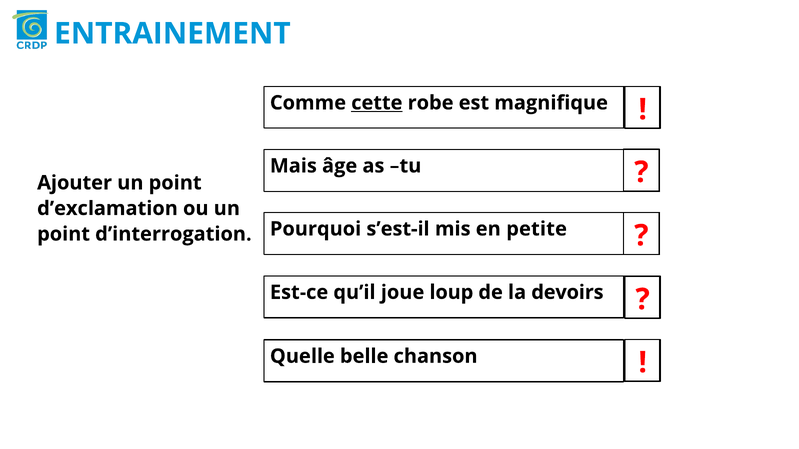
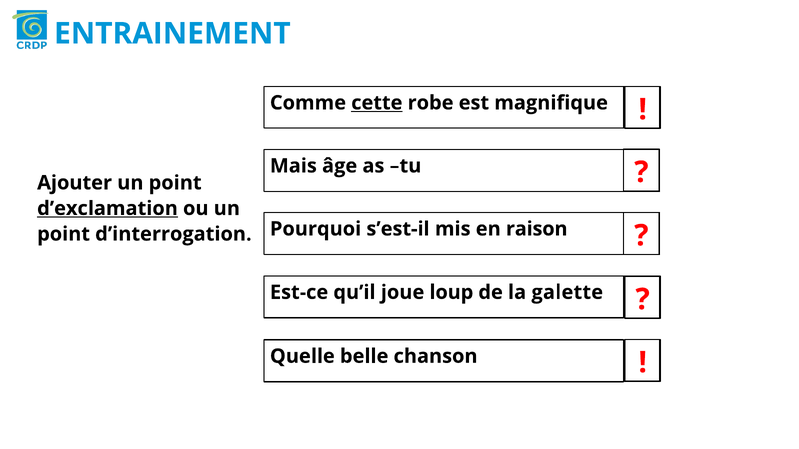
d’exclamation underline: none -> present
petite: petite -> raison
devoirs: devoirs -> galette
